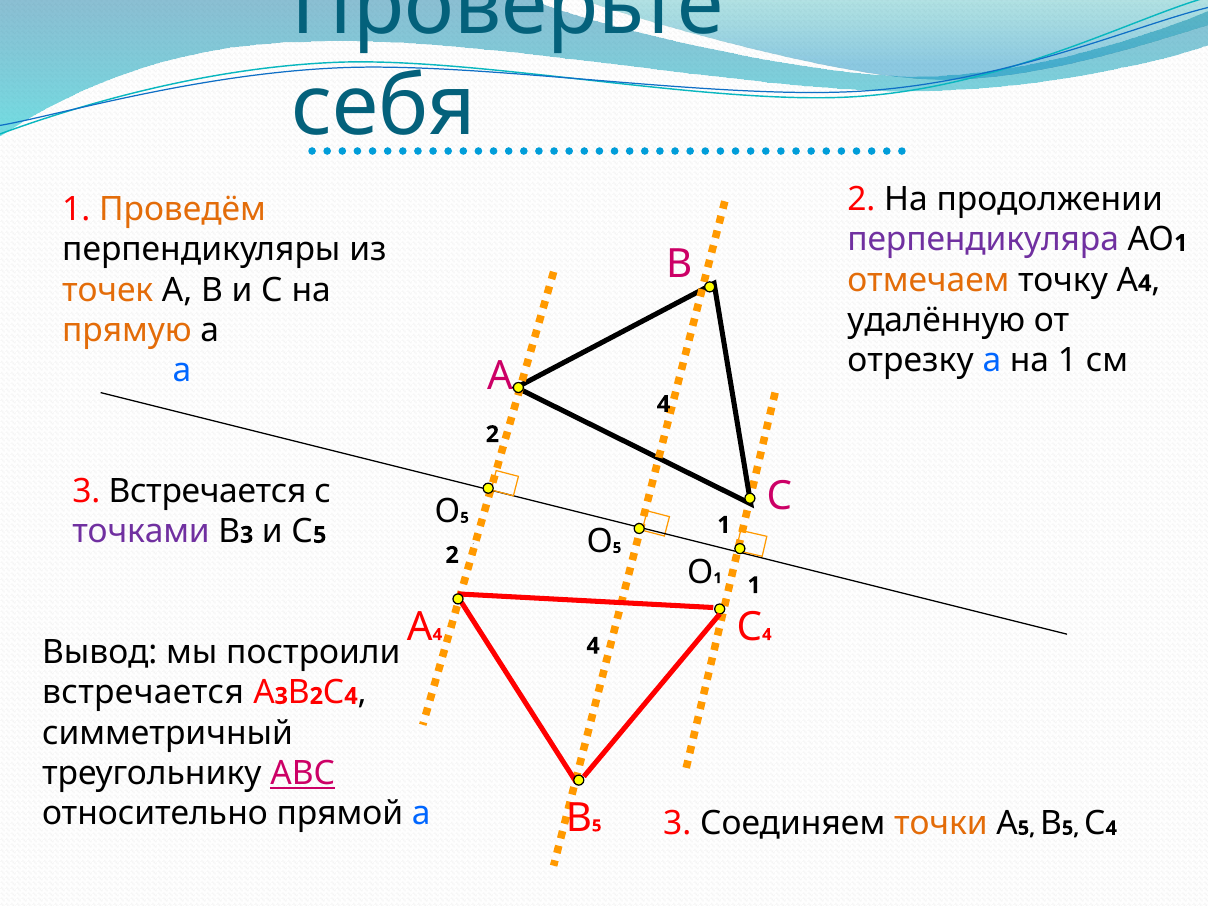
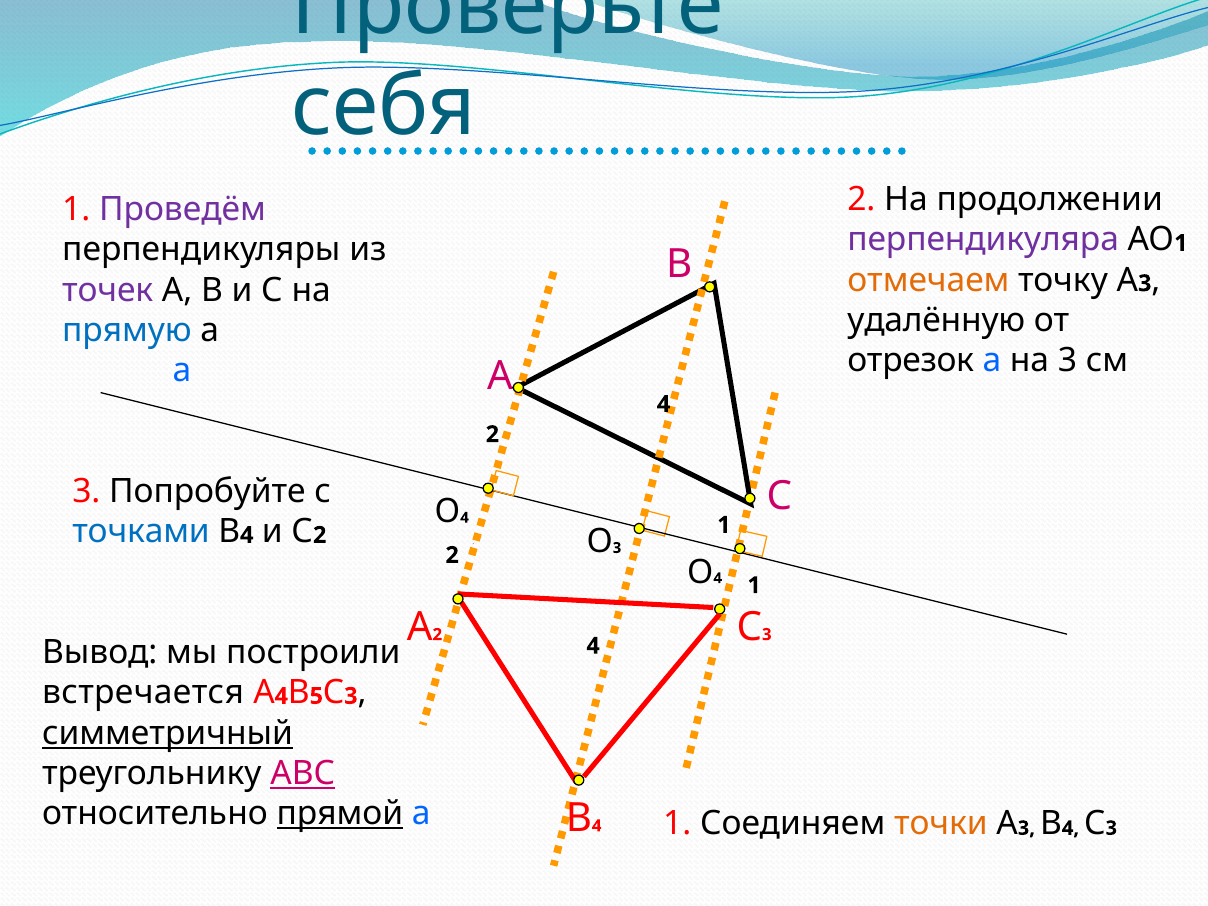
Проведём colour: orange -> purple
точку А 4: 4 -> 3
точек colour: orange -> purple
прямую colour: orange -> blue
отрезку: отрезку -> отрезок
на 1: 1 -> 3
3 Встречается: Встречается -> Попробуйте
5 at (465, 518): 5 -> 4
точками colour: purple -> blue
3 at (247, 535): 3 -> 4
С 5: 5 -> 2
5 at (617, 548): 5 -> 3
1 at (718, 578): 1 -> 4
4 at (437, 635): 4 -> 2
C 4: 4 -> 3
3 at (281, 696): 3 -> 4
В 2: 2 -> 5
4 at (351, 696): 4 -> 3
симметричный underline: none -> present
прямой underline: none -> present
3 at (677, 824): 3 -> 1
5 at (1026, 828): 5 -> 3
5 at (1070, 828): 5 -> 4
4 at (1111, 828): 4 -> 3
B 5: 5 -> 4
